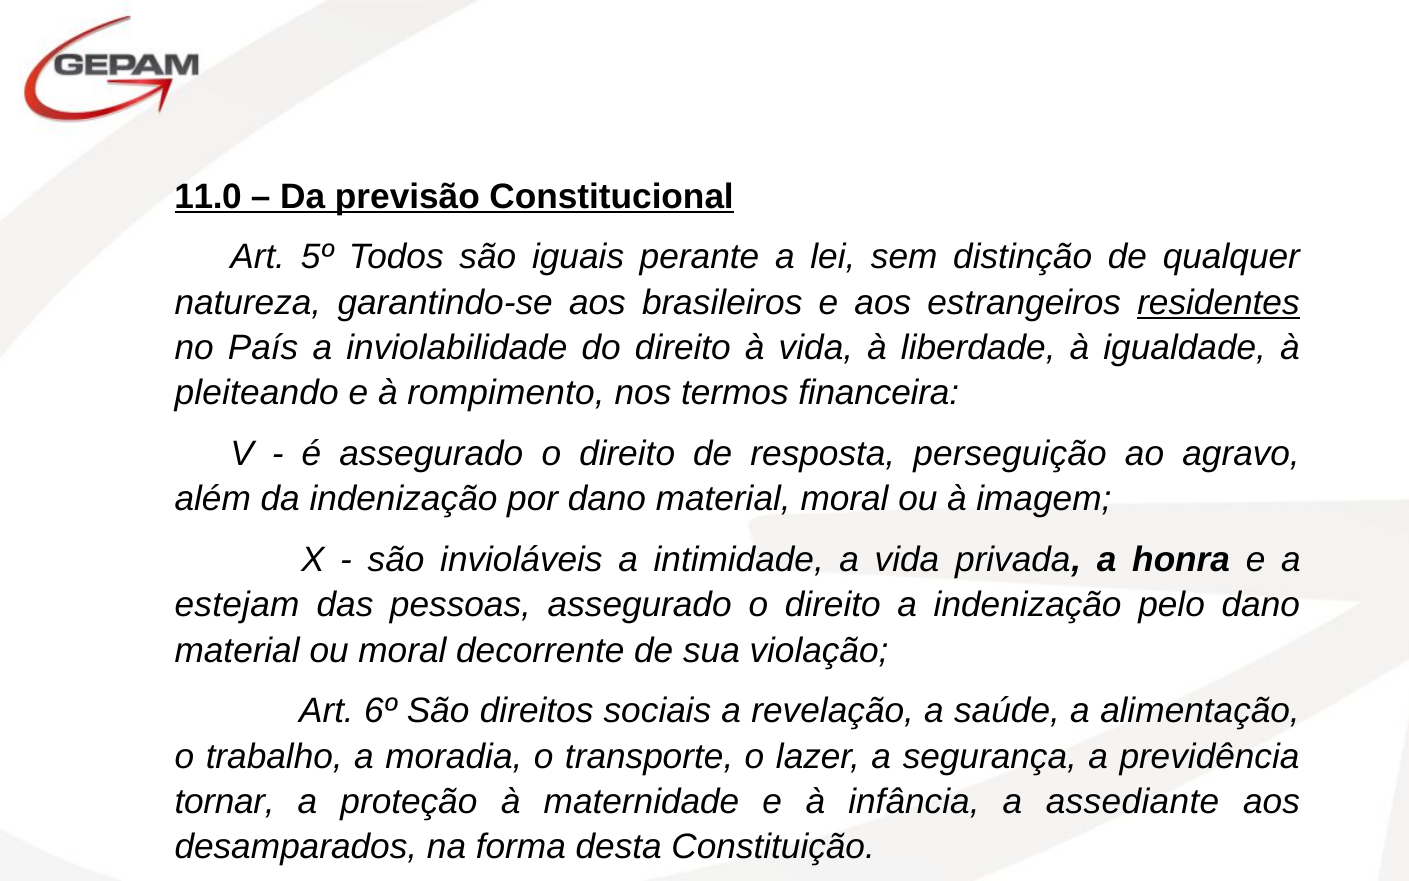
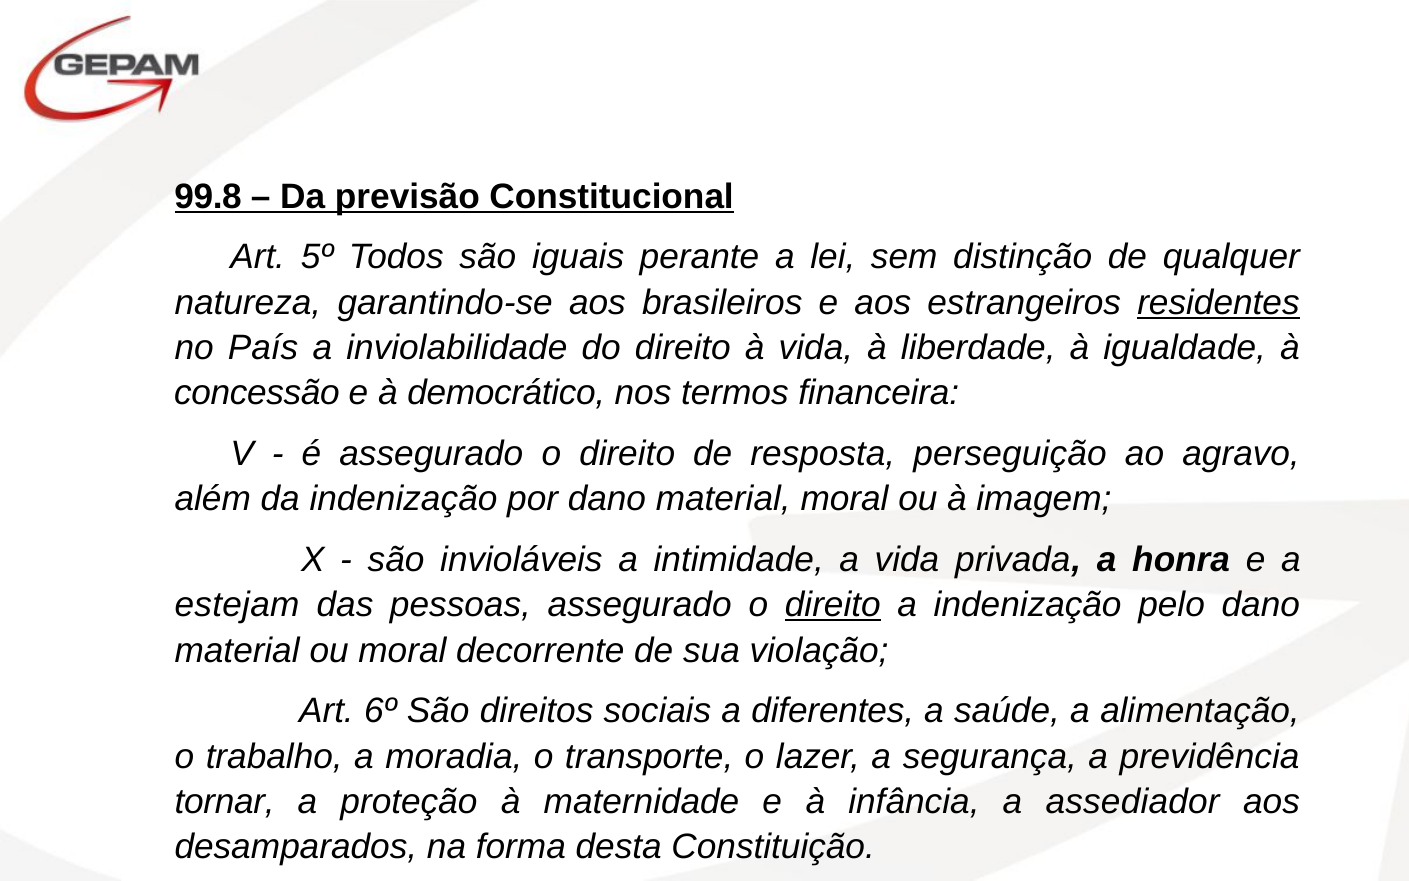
11.0: 11.0 -> 99.8
pleiteando: pleiteando -> concessão
rompimento: rompimento -> democrático
direito at (833, 605) underline: none -> present
revelação: revelação -> diferentes
assediante: assediante -> assediador
